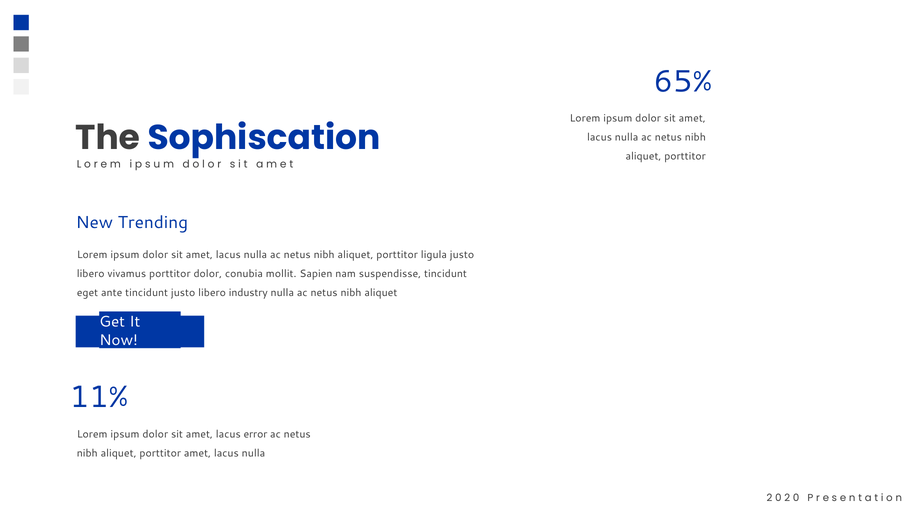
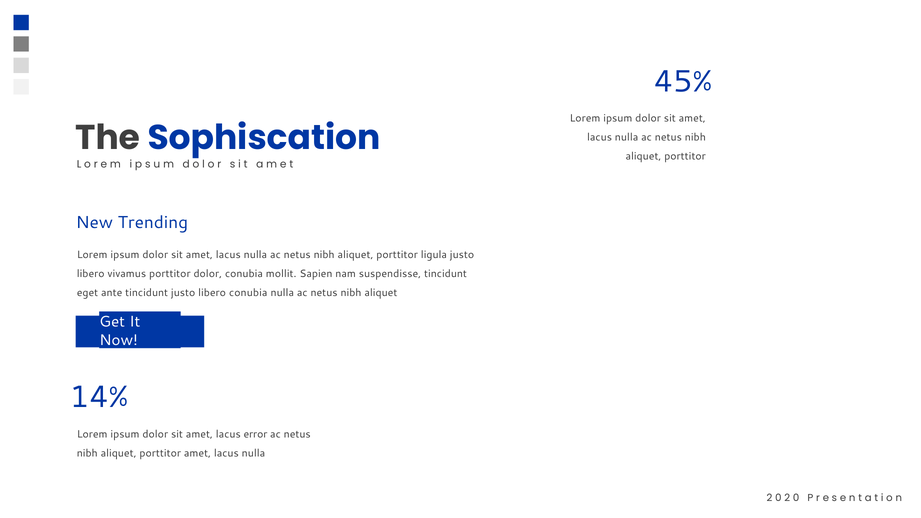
65%: 65% -> 45%
libero industry: industry -> conubia
11%: 11% -> 14%
